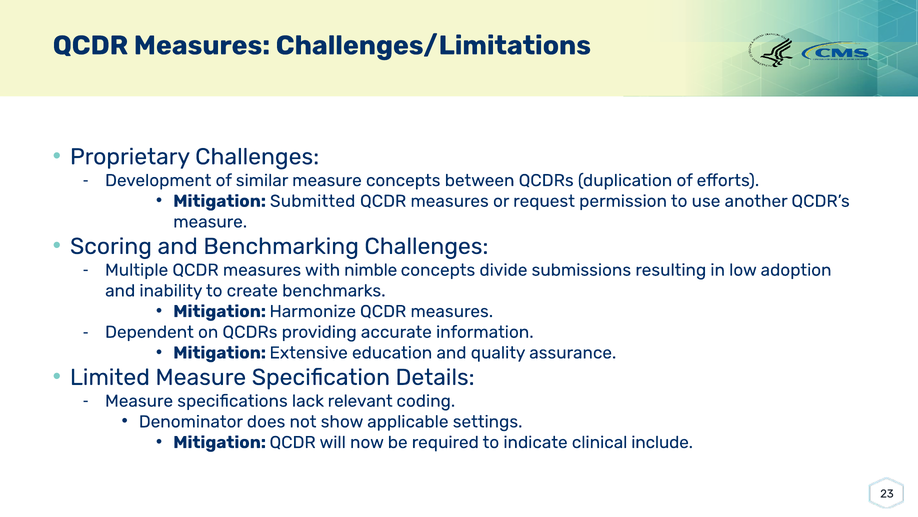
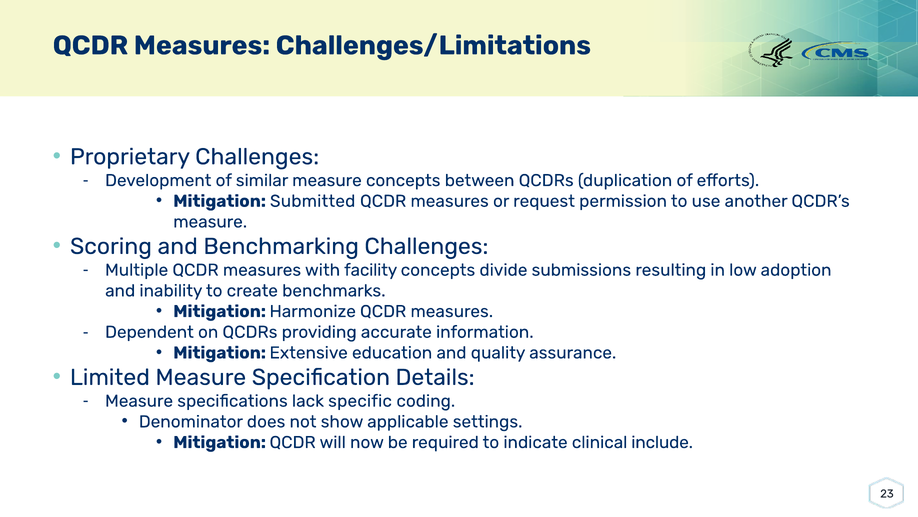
nimble: nimble -> facility
relevant: relevant -> specific
